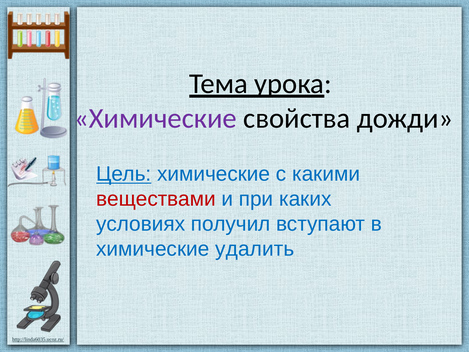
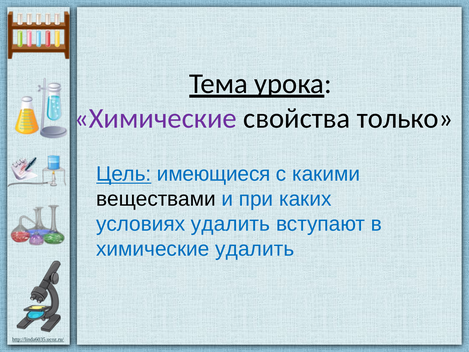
дожди: дожди -> только
Цель химические: химические -> имеющиеся
веществами colour: red -> black
условиях получил: получил -> удалить
